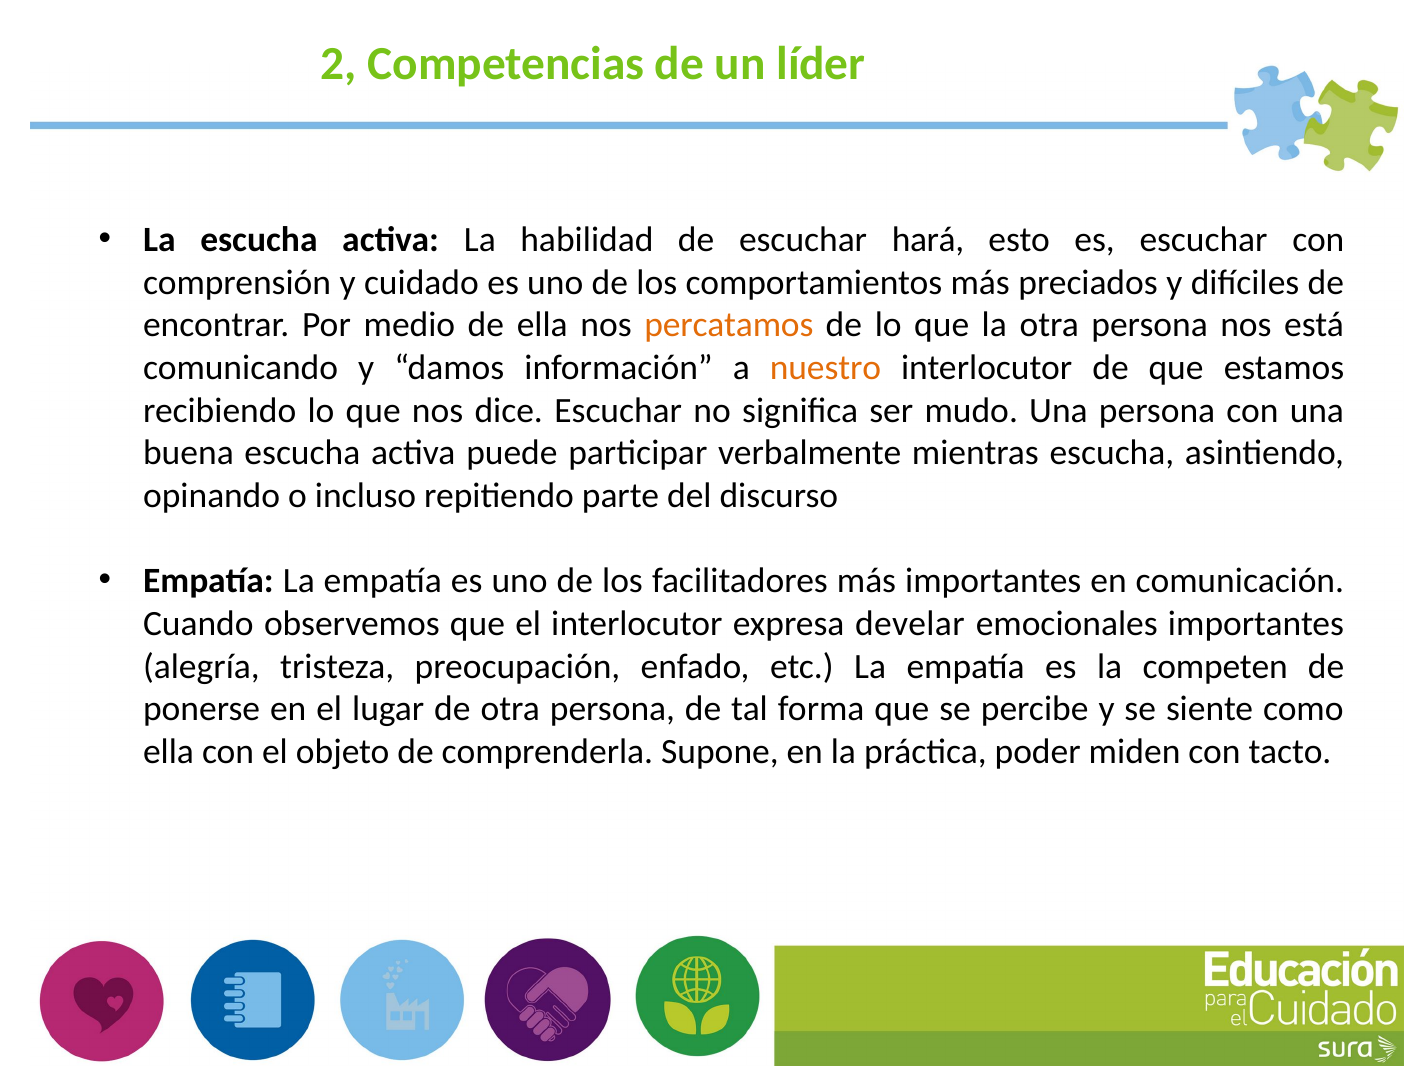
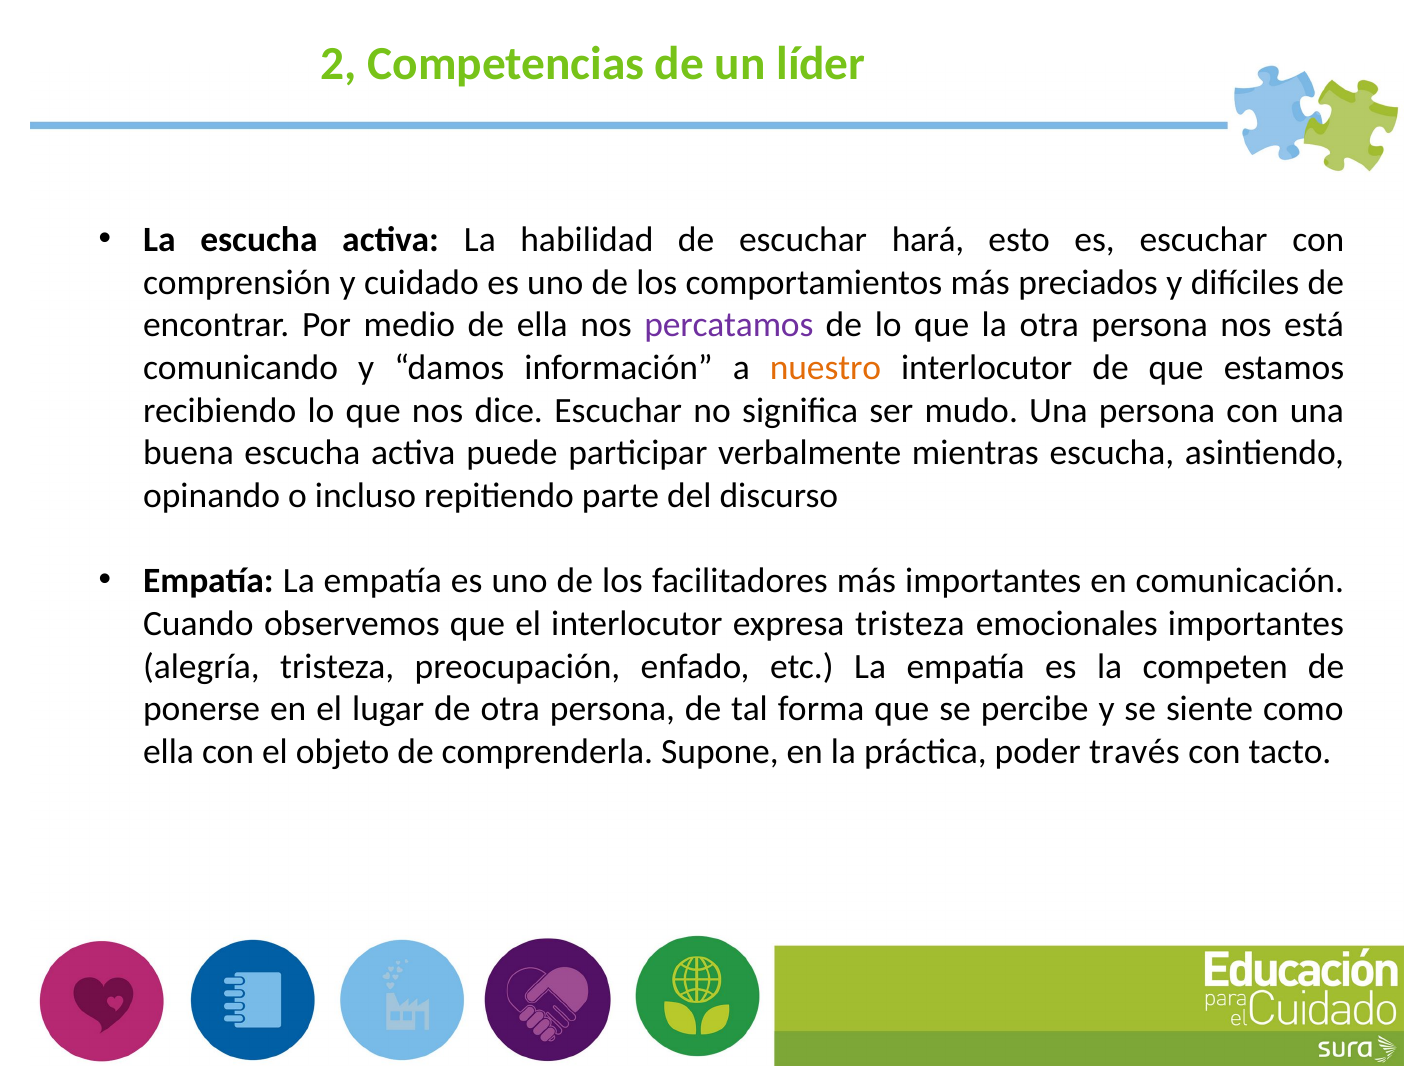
percatamos colour: orange -> purple
expresa develar: develar -> tristeza
miden: miden -> través
